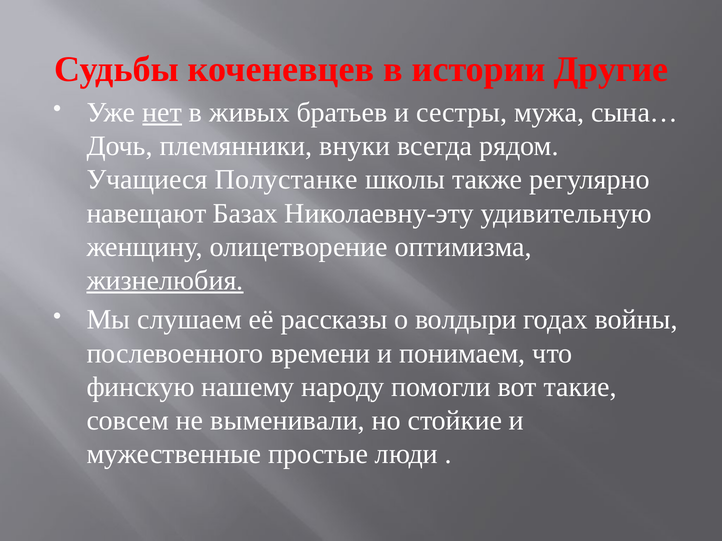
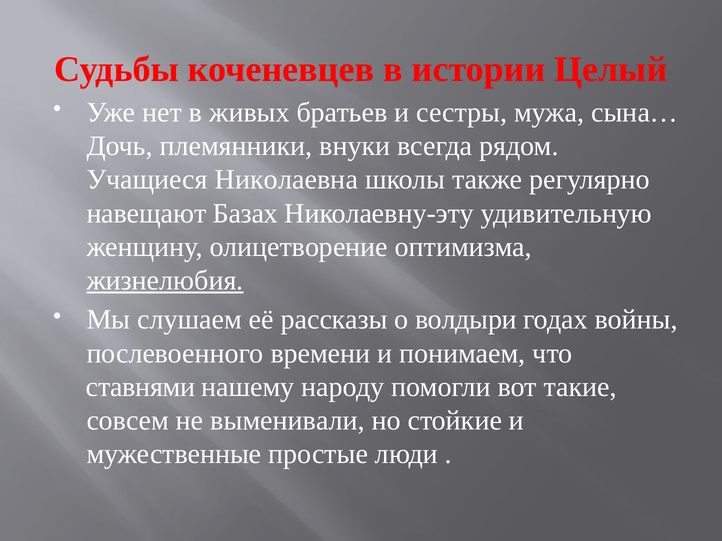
Другие: Другие -> Целый
нет underline: present -> none
Полустанке: Полустанке -> Николаевна
финскую: финскую -> ставнями
